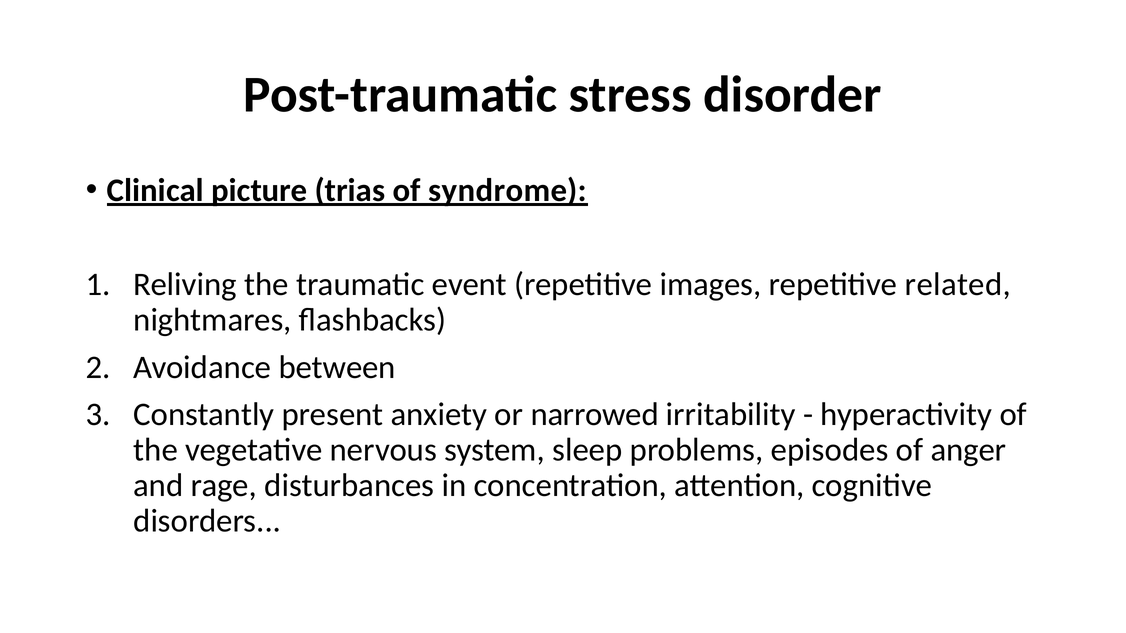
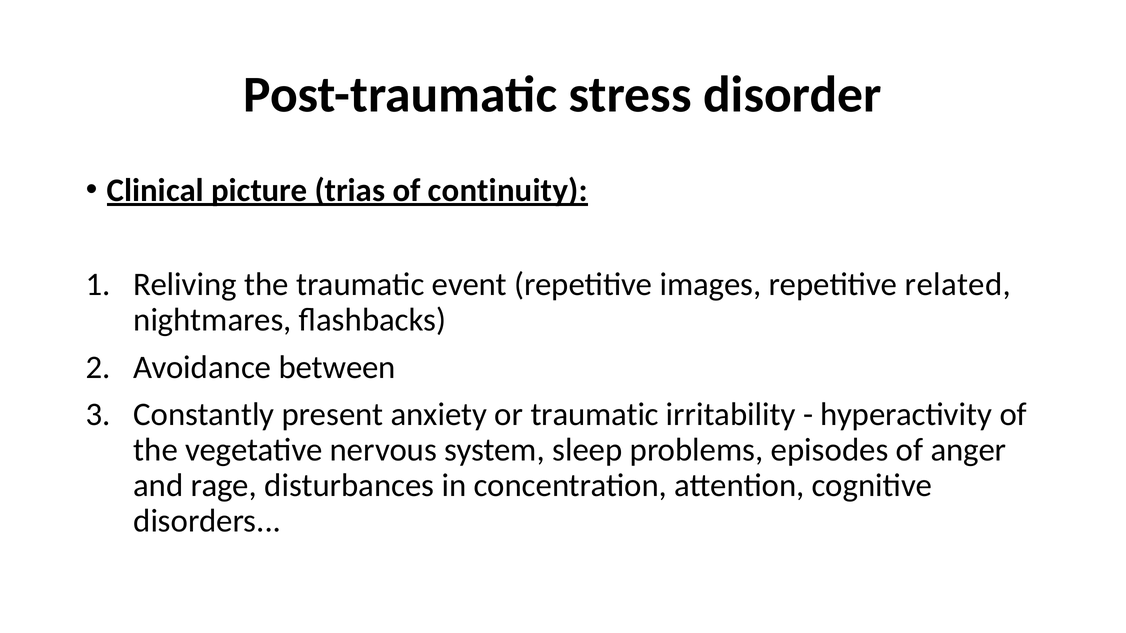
syndrome: syndrome -> continuity
or narrowed: narrowed -> traumatic
